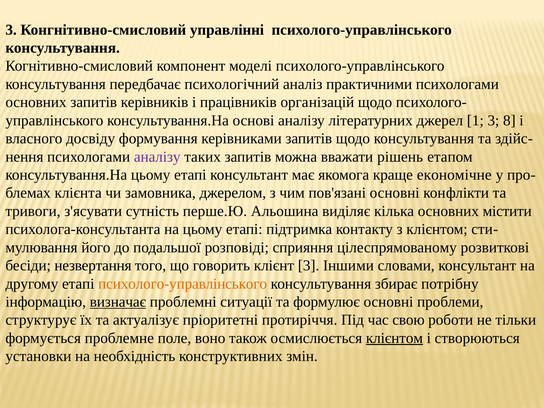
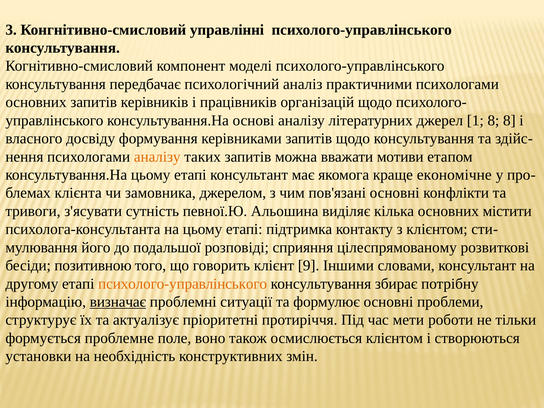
1 3: 3 -> 8
аналізу at (157, 157) colour: purple -> orange
рішень: рішень -> мотиви
перше.Ю: перше.Ю -> певної.Ю
незвертання: незвертання -> позитивною
клієнт 3: 3 -> 9
свою: свою -> мети
клієнтом at (394, 338) underline: present -> none
